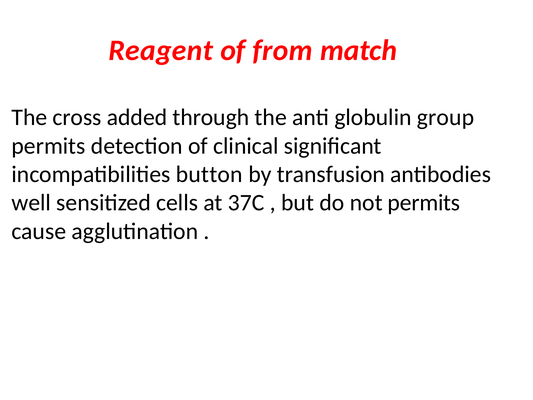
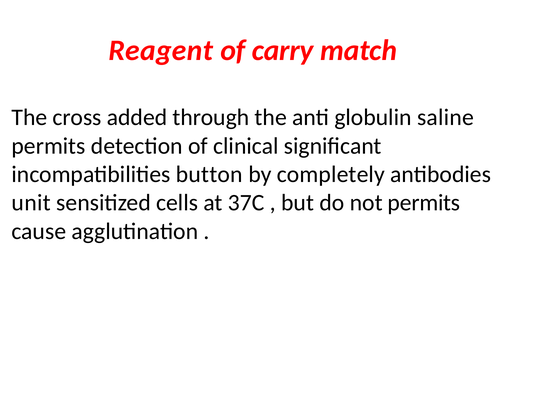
from: from -> carry
group: group -> saline
transfusion: transfusion -> completely
well: well -> unit
